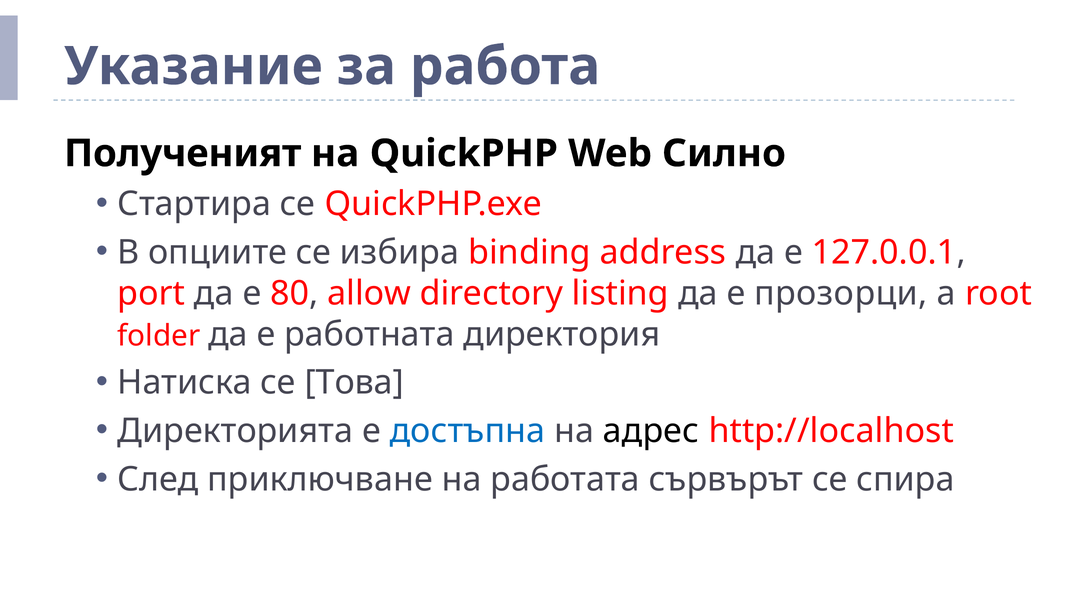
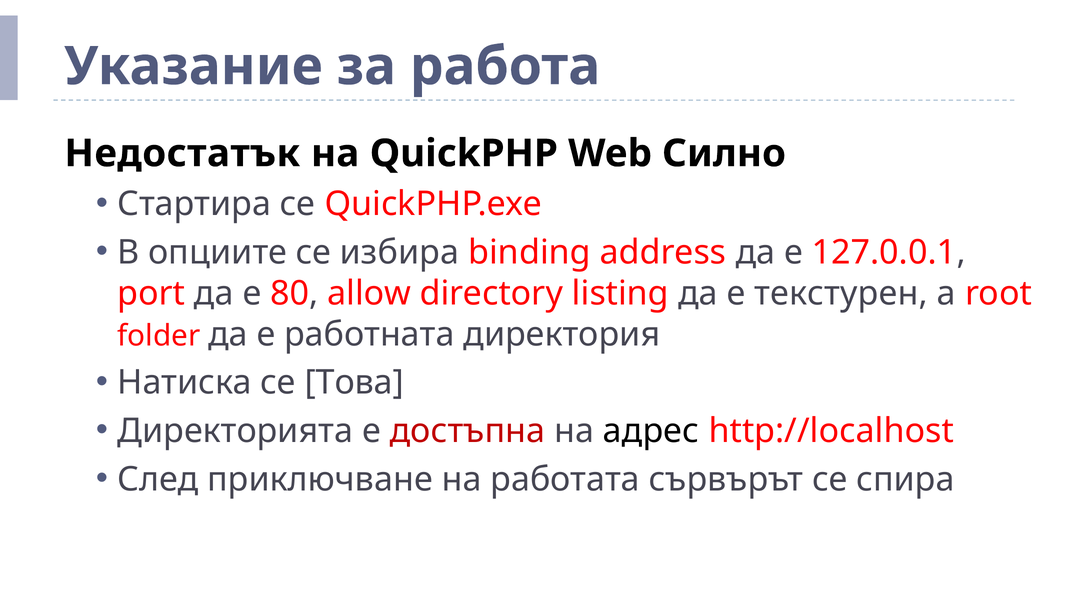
Полученият: Полученият -> Недостатък
прозорци: прозорци -> текстурен
достъпна colour: blue -> red
